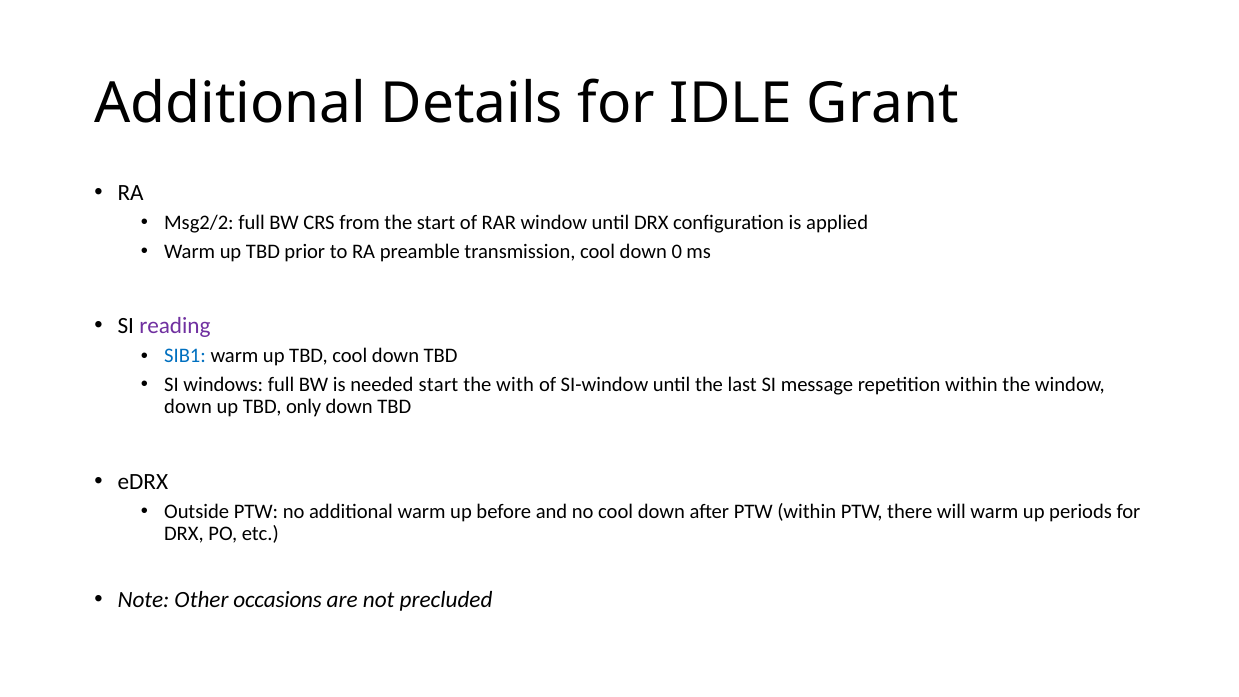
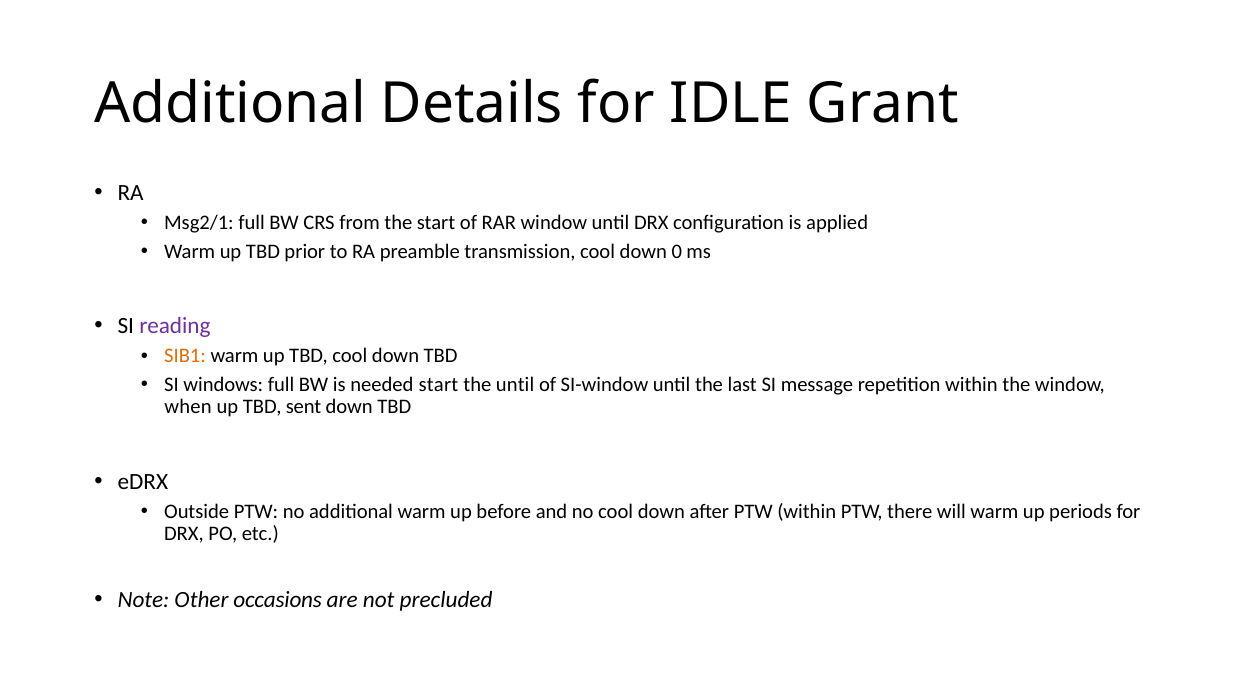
Msg2/2: Msg2/2 -> Msg2/1
SIB1 colour: blue -> orange
the with: with -> until
down at (188, 407): down -> when
only: only -> sent
